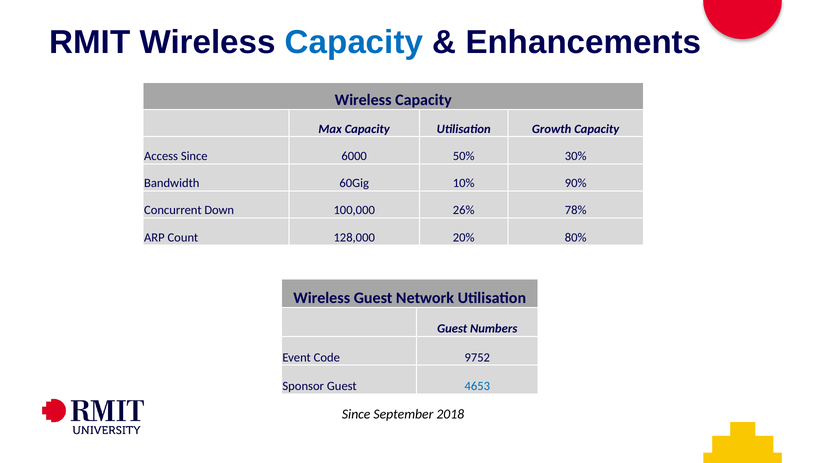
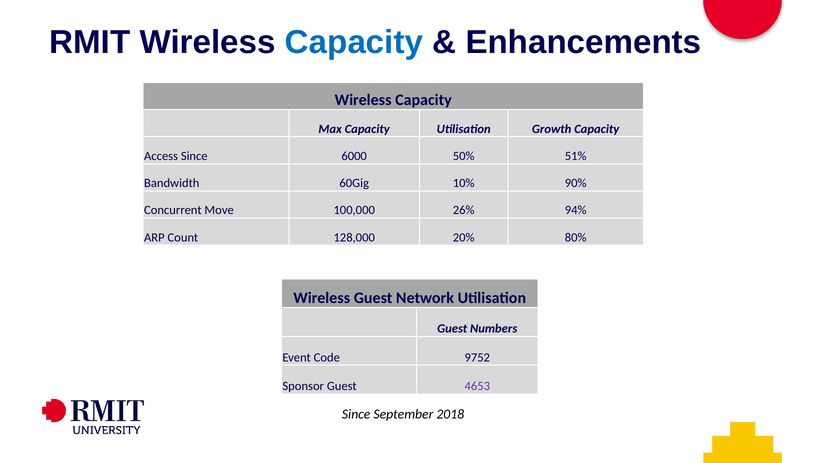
30%: 30% -> 51%
Down: Down -> Move
78%: 78% -> 94%
4653 colour: blue -> purple
